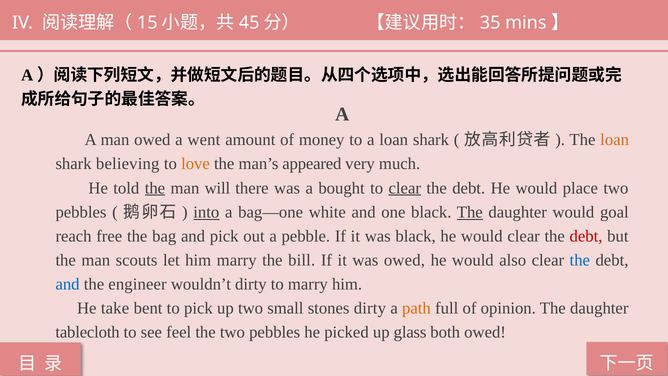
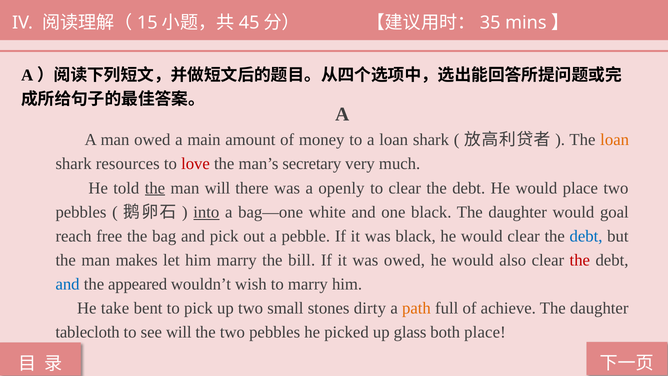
went: went -> main
believing: believing -> resources
love colour: orange -> red
appeared: appeared -> secretary
bought: bought -> openly
clear at (405, 188) underline: present -> none
The at (470, 212) underline: present -> none
debt at (586, 236) colour: red -> blue
scouts: scouts -> makes
the at (580, 260) colour: blue -> red
engineer: engineer -> appeared
wouldn’t dirty: dirty -> wish
opinion: opinion -> achieve
see feel: feel -> will
both owed: owed -> place
